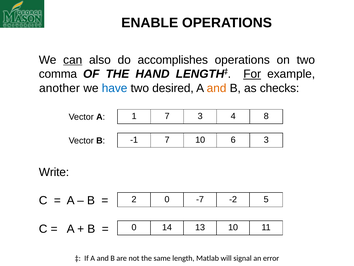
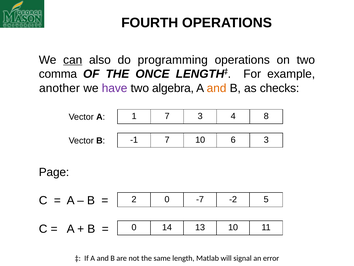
ENABLE: ENABLE -> FOURTH
accomplishes: accomplishes -> programming
HAND: HAND -> ONCE
For underline: present -> none
have colour: blue -> purple
desired: desired -> algebra
Write: Write -> Page
